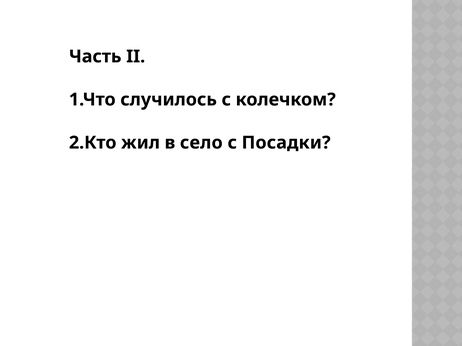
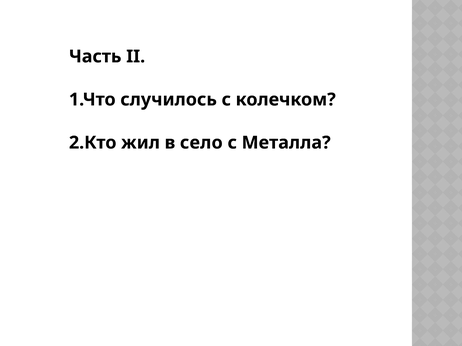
Посадки: Посадки -> Металла
